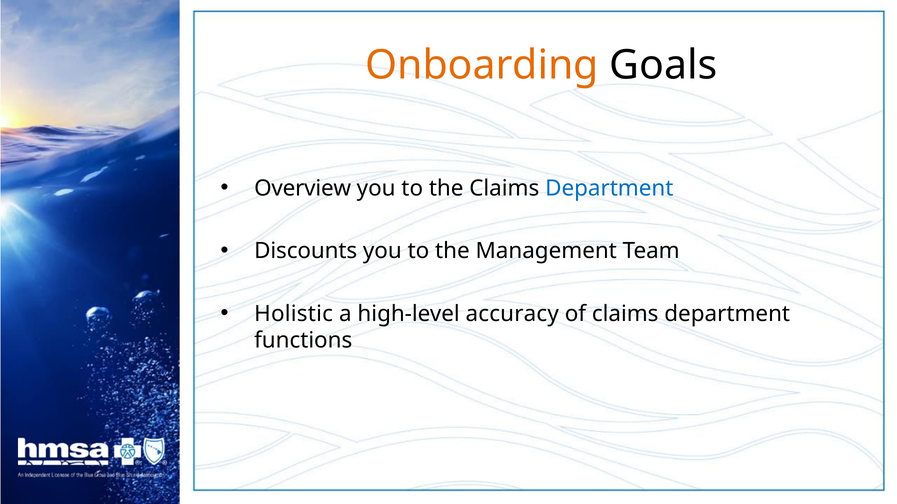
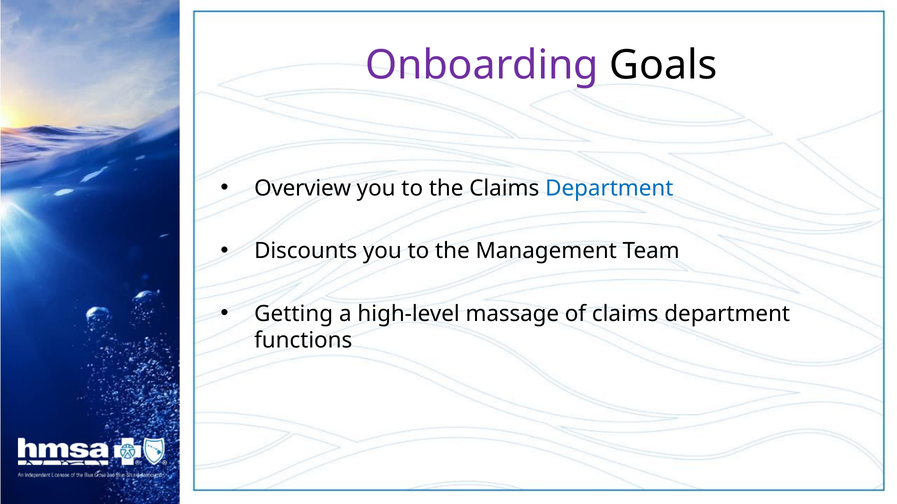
Onboarding colour: orange -> purple
Holistic: Holistic -> Getting
accuracy: accuracy -> massage
